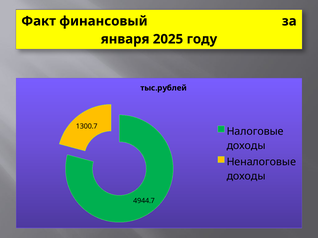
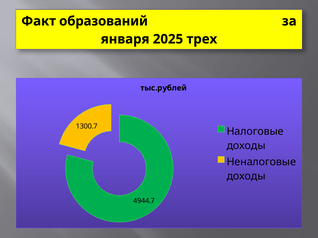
финансовый: финансовый -> образований
году: году -> трех
